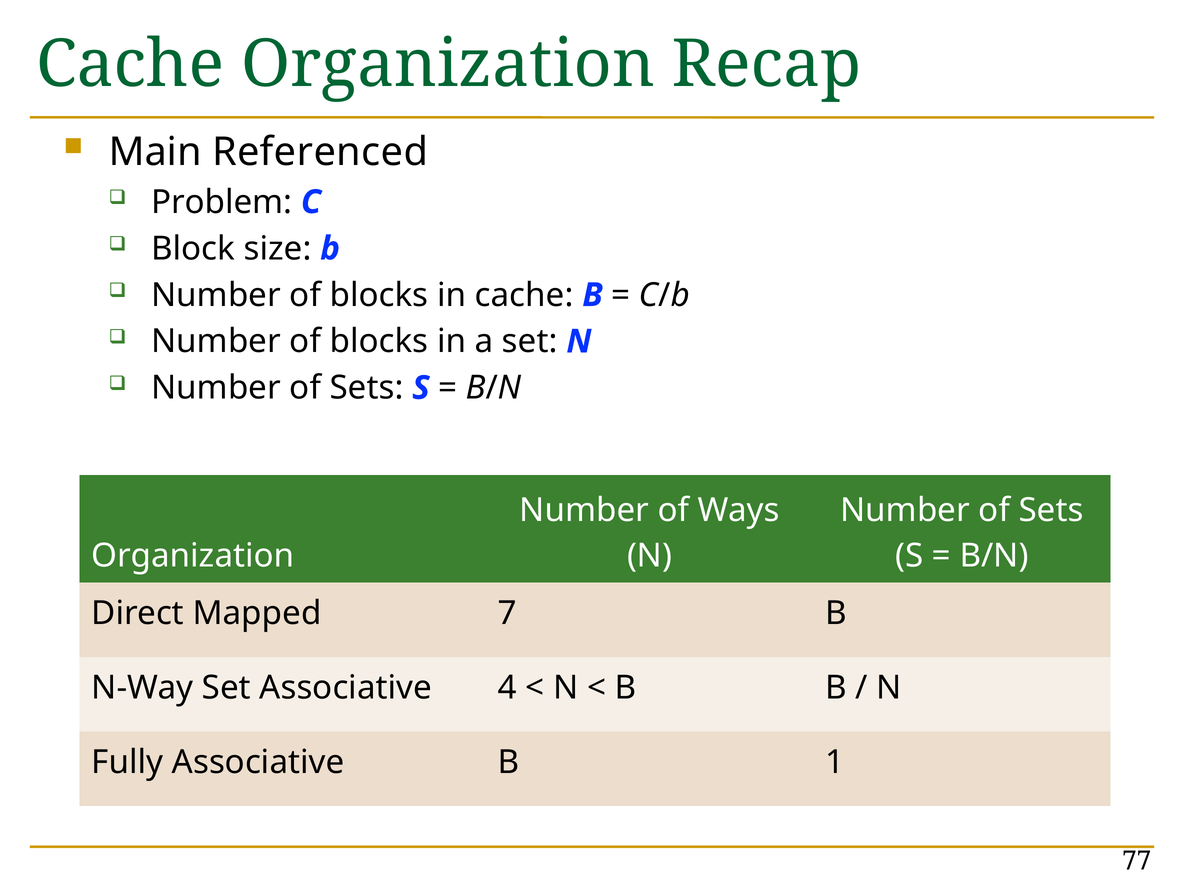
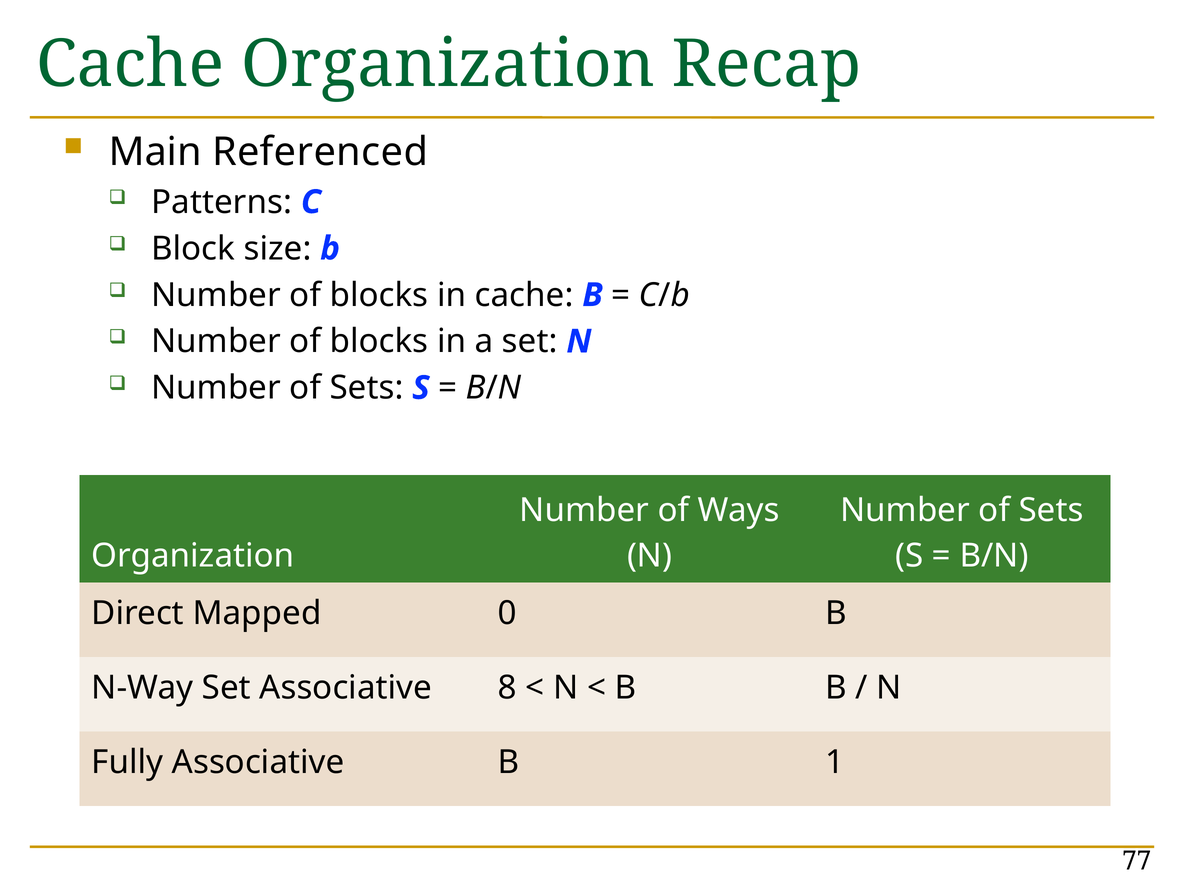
Problem: Problem -> Patterns
7: 7 -> 0
4: 4 -> 8
